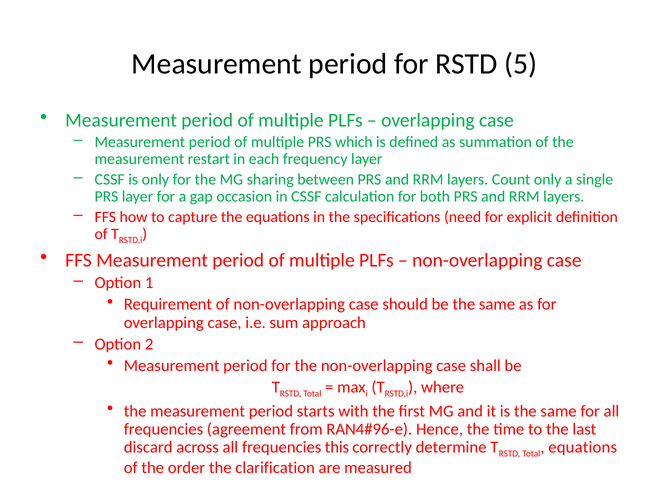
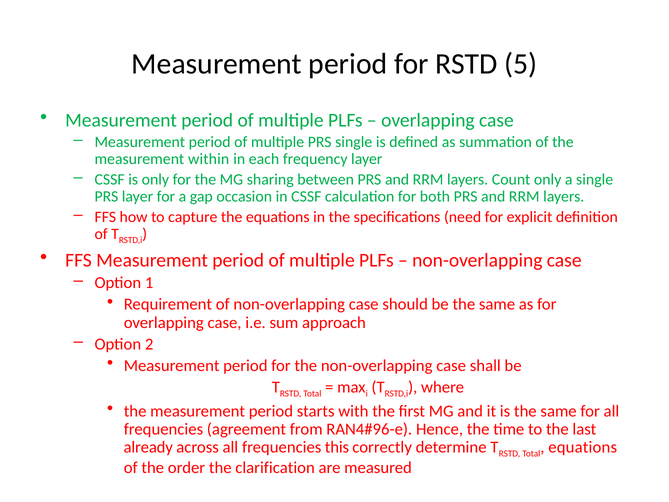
PRS which: which -> single
restart: restart -> within
discard: discard -> already
